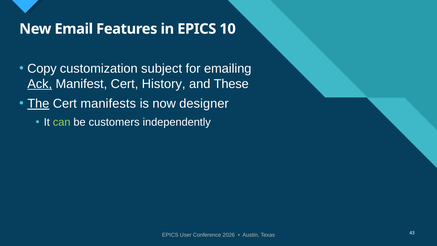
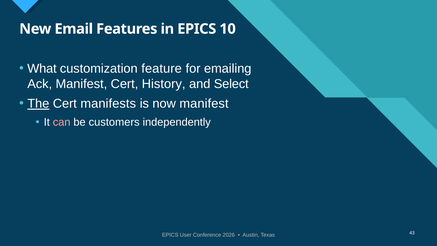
Copy: Copy -> What
subject: subject -> feature
Ack underline: present -> none
These: These -> Select
now designer: designer -> manifest
can colour: light green -> pink
